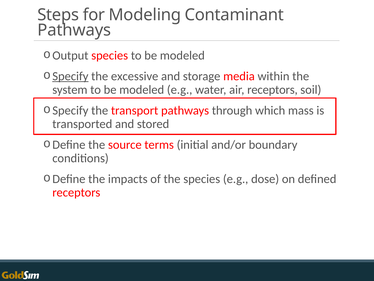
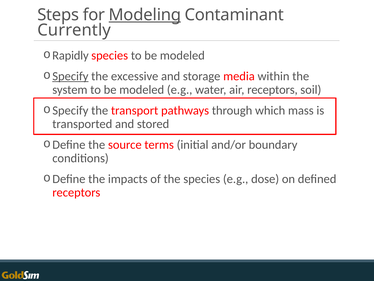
Modeling underline: none -> present
Pathways at (74, 30): Pathways -> Currently
Output: Output -> Rapidly
